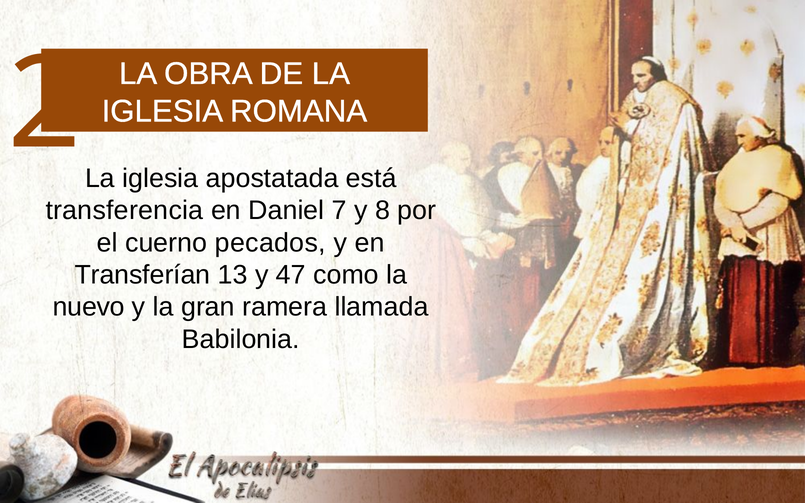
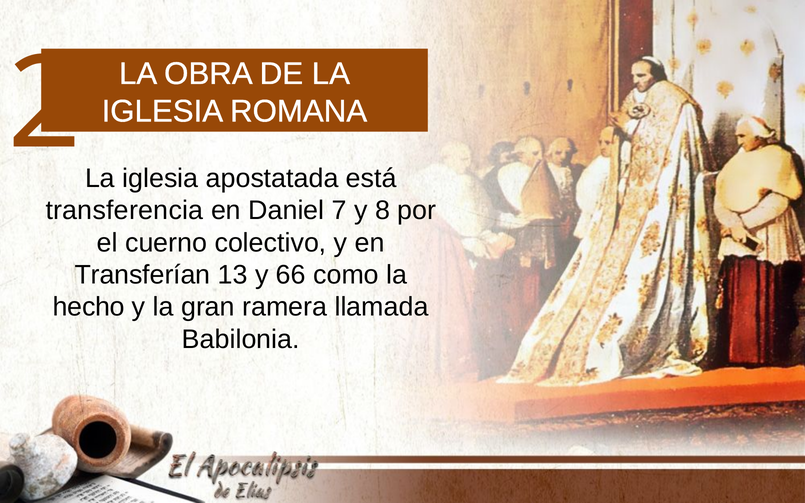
pecados: pecados -> colectivo
47: 47 -> 66
nuevo: nuevo -> hecho
